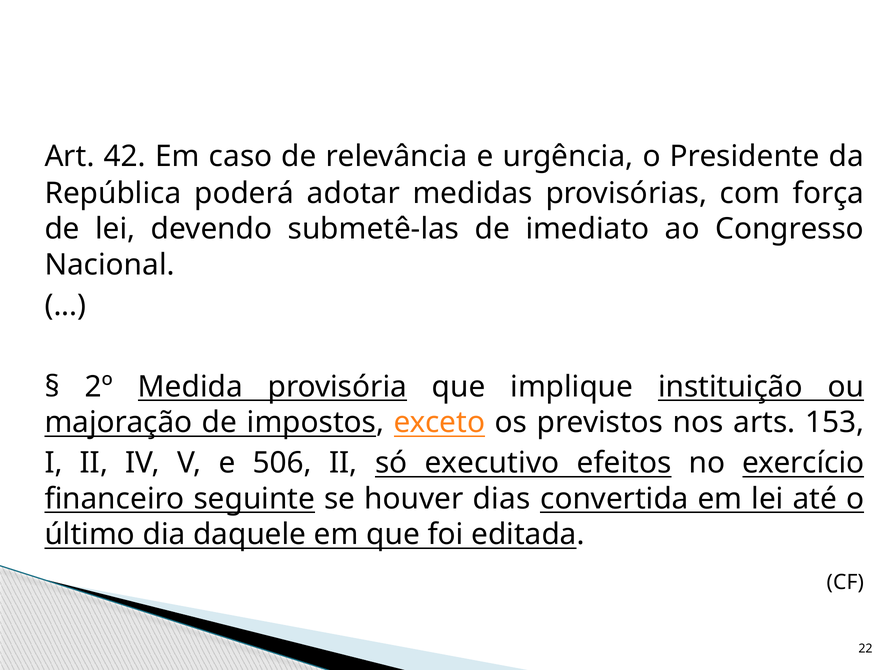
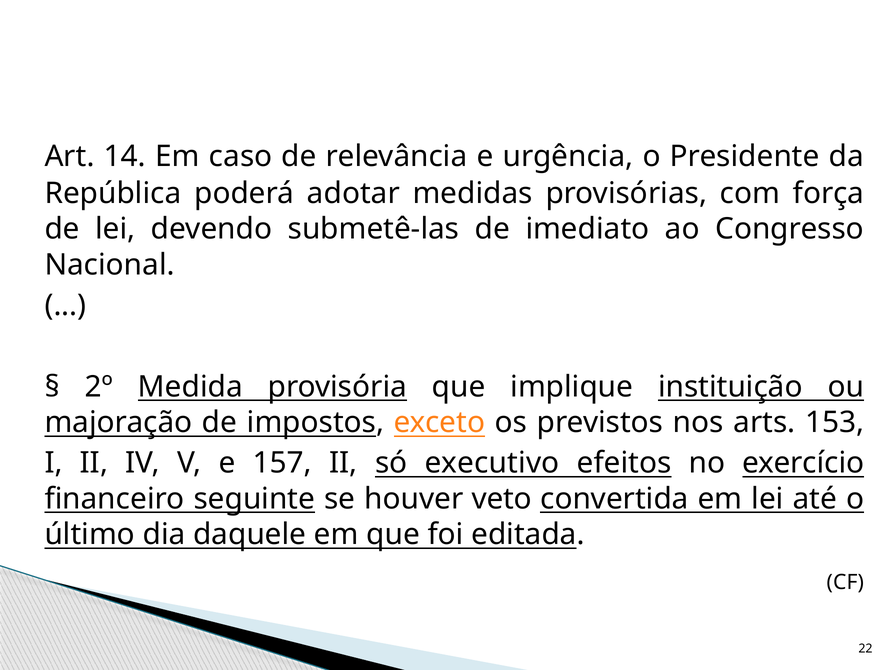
42: 42 -> 14
506: 506 -> 157
dias: dias -> veto
